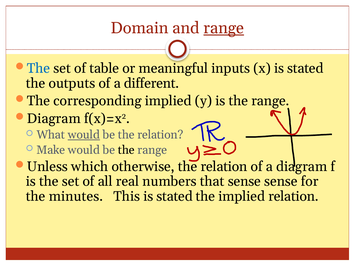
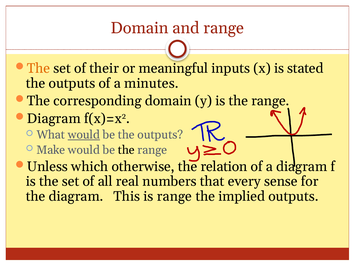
range at (224, 28) underline: present -> none
The at (39, 68) colour: blue -> orange
table: table -> their
different: different -> minutes
corresponding implied: implied -> domain
be the relation: relation -> outputs
that sense: sense -> every
the minutes: minutes -> diagram
This is stated: stated -> range
implied relation: relation -> outputs
